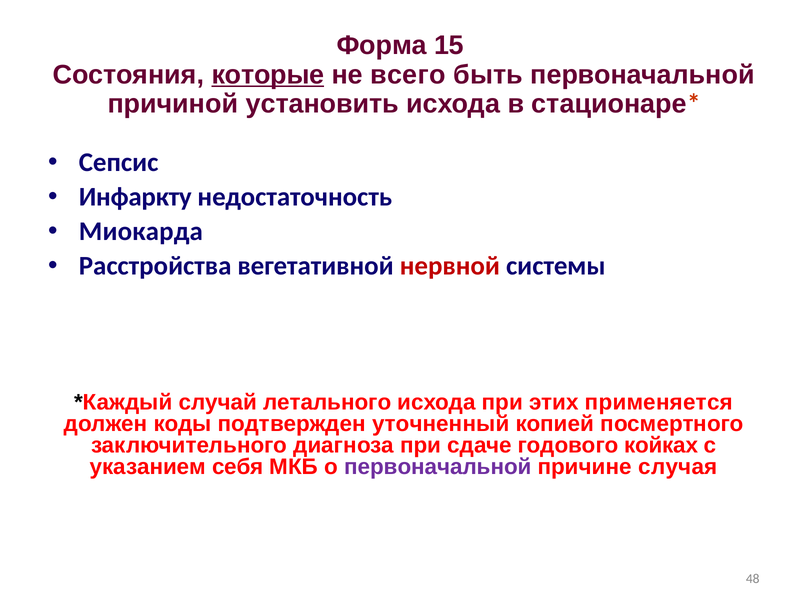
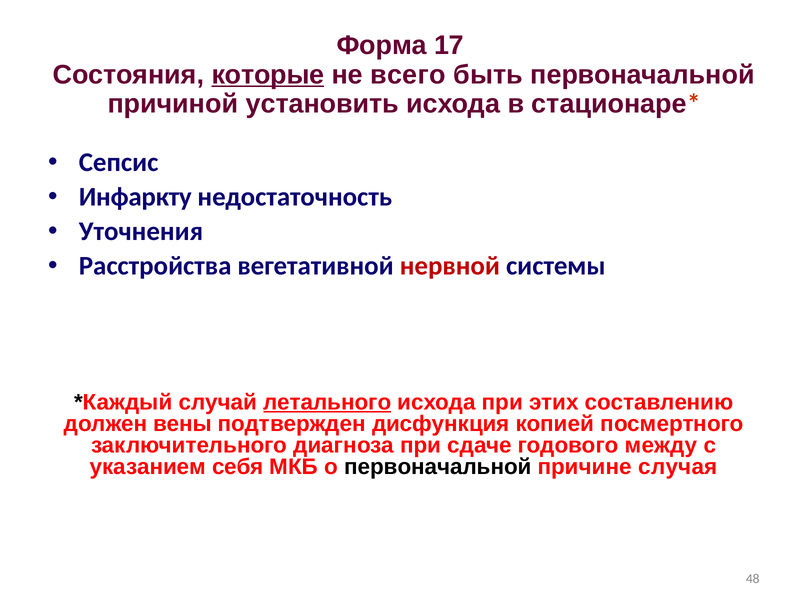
15: 15 -> 17
Миокарда: Миокарда -> Уточнения
летального underline: none -> present
применяется: применяется -> составлению
коды: коды -> вены
уточненный: уточненный -> дисфункция
койках: койках -> между
первоначальной at (438, 467) colour: purple -> black
